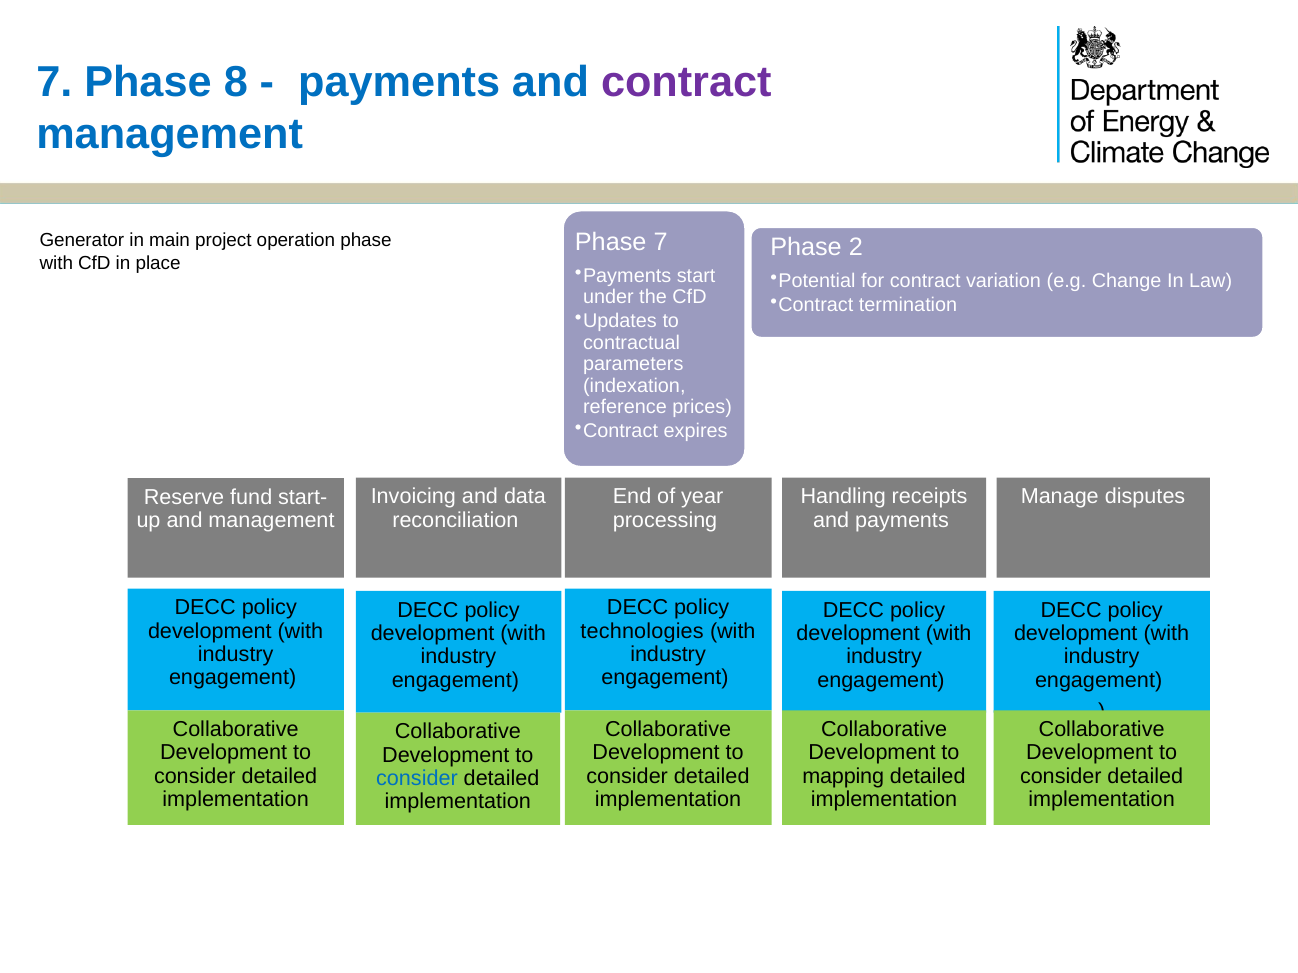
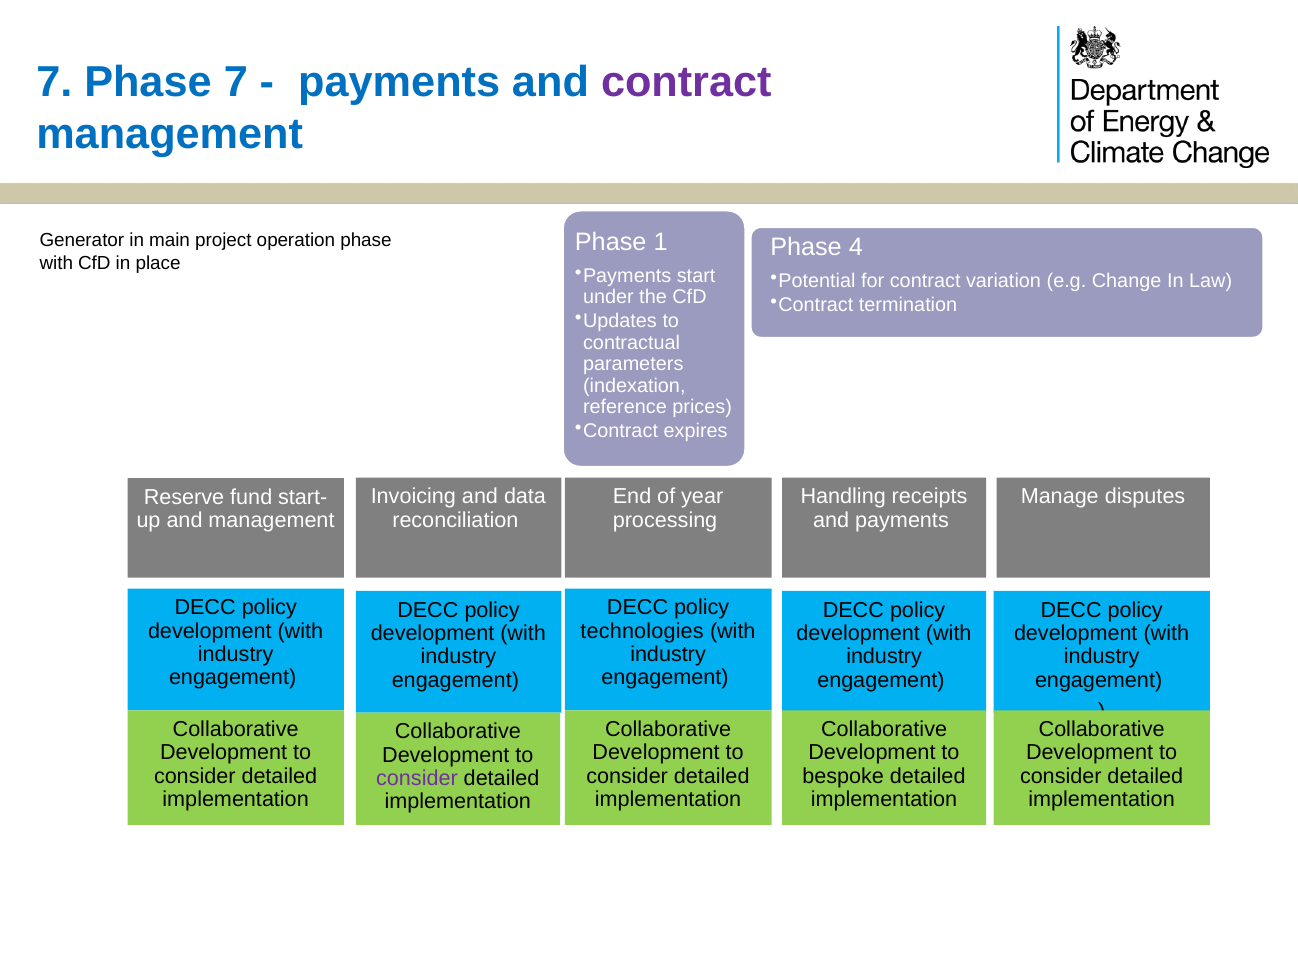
Phase 8: 8 -> 7
Phase 7: 7 -> 1
2: 2 -> 4
mapping: mapping -> bespoke
consider at (417, 779) colour: blue -> purple
